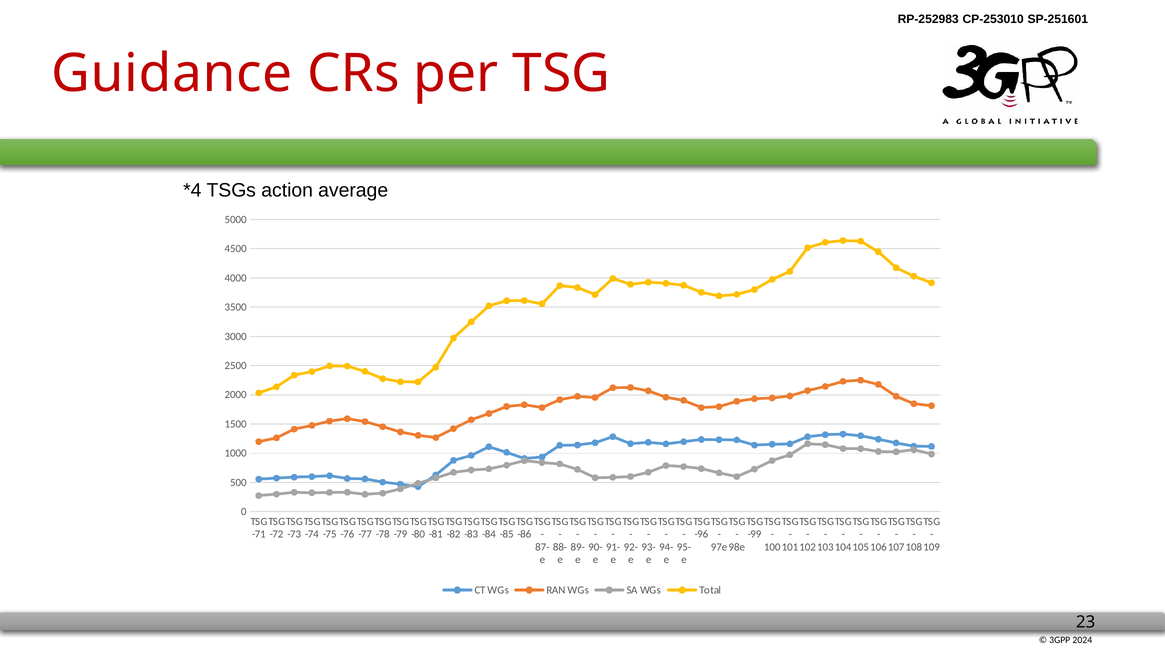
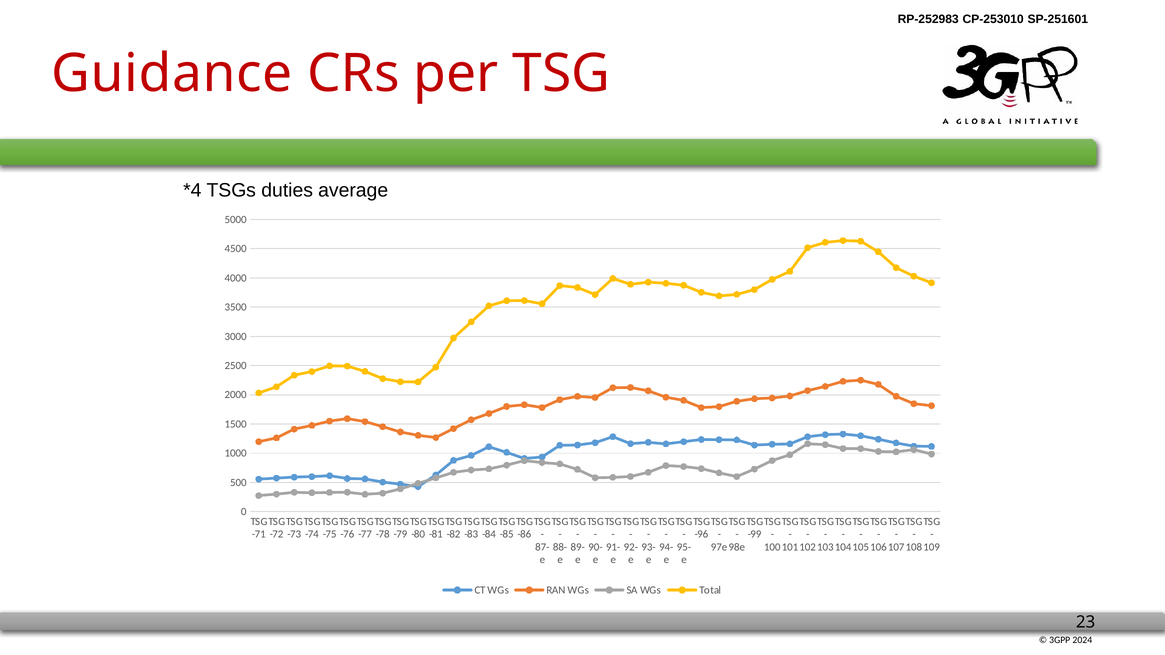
action: action -> duties
